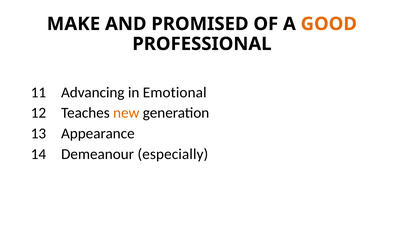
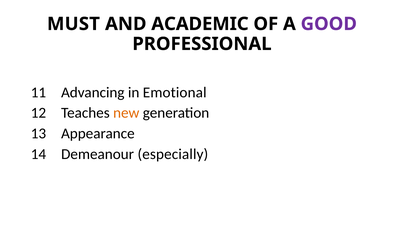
MAKE: MAKE -> MUST
PROMISED: PROMISED -> ACADEMIC
GOOD colour: orange -> purple
